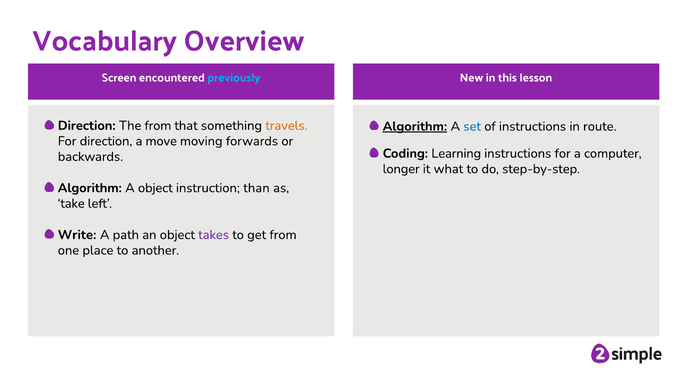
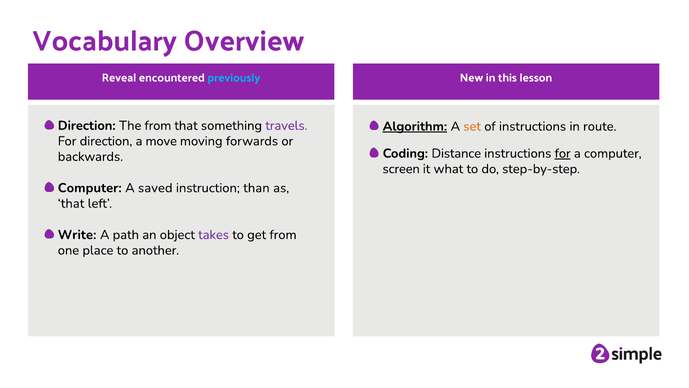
Screen: Screen -> Reveal
travels colour: orange -> purple
set colour: blue -> orange
Learning: Learning -> Distance
for at (563, 153) underline: none -> present
longer: longer -> screen
Algorithm at (90, 188): Algorithm -> Computer
A object: object -> saved
take at (71, 203): take -> that
